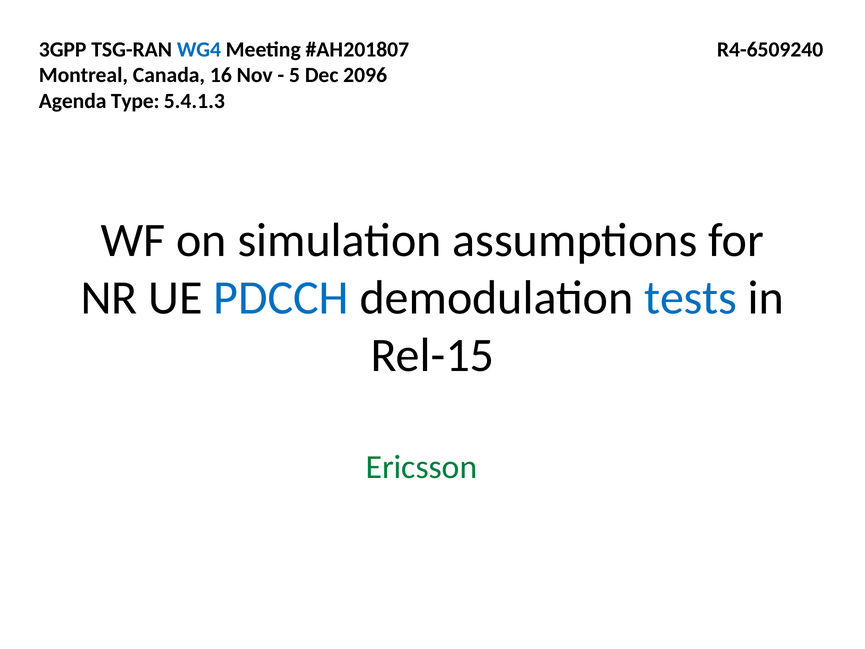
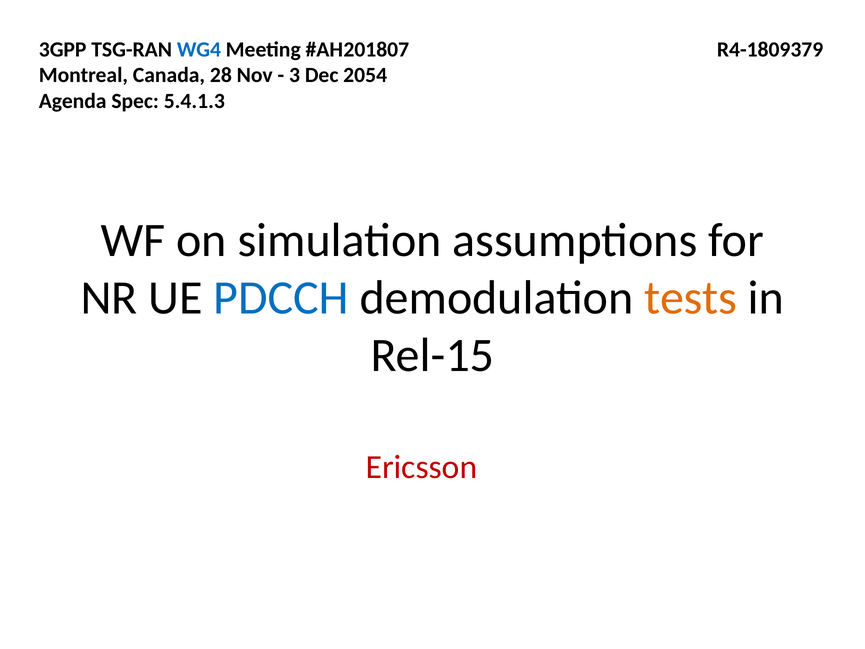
R4-6509240: R4-6509240 -> R4-1809379
16: 16 -> 28
5: 5 -> 3
2096: 2096 -> 2054
Type: Type -> Spec
tests colour: blue -> orange
Ericsson colour: green -> red
